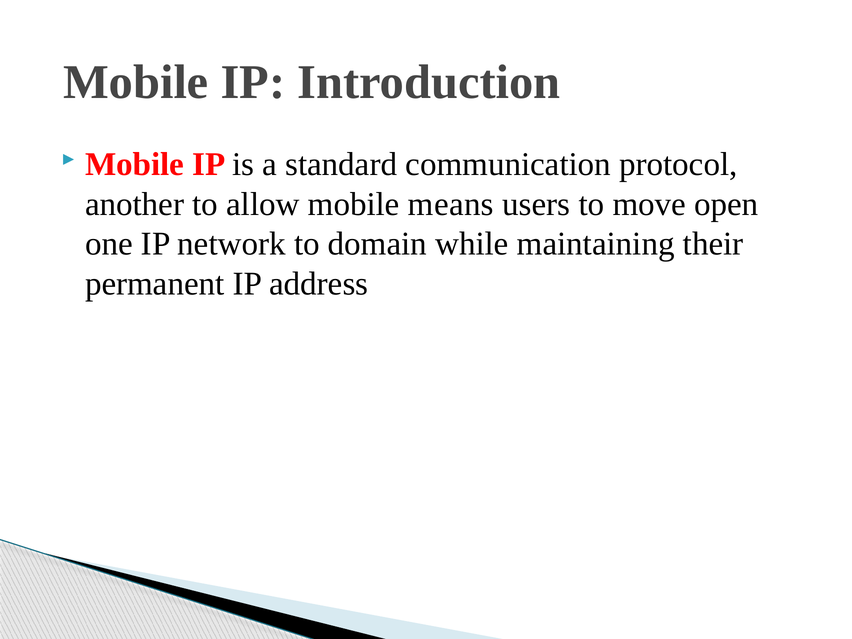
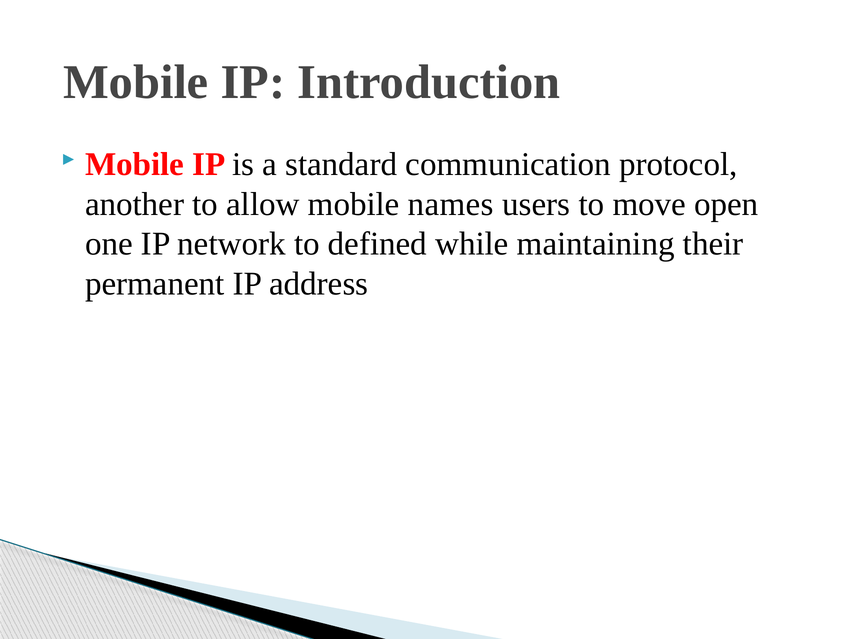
means: means -> names
domain: domain -> defined
